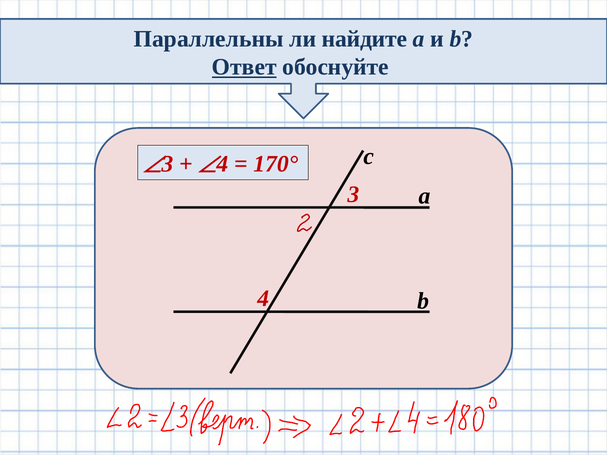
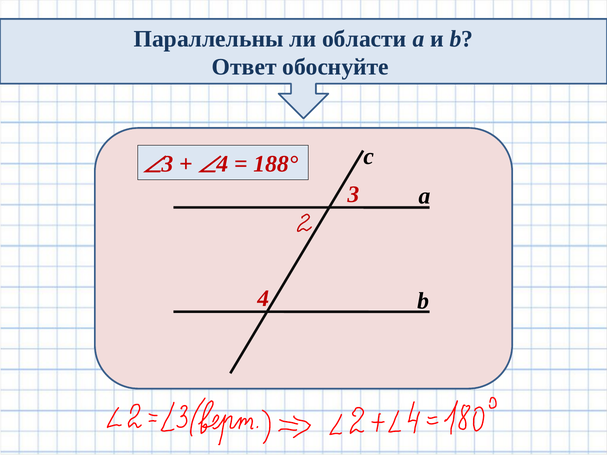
найдите: найдите -> области
Ответ underline: present -> none
170°: 170° -> 188°
